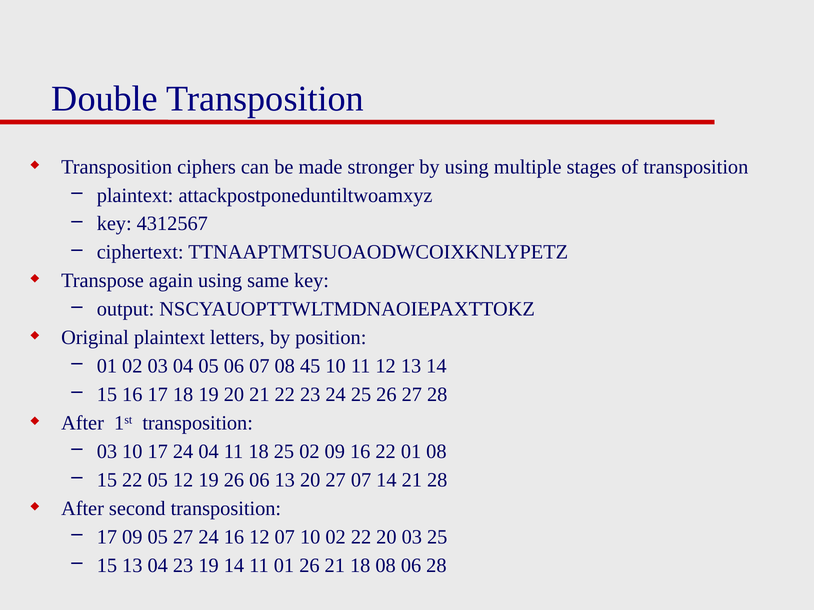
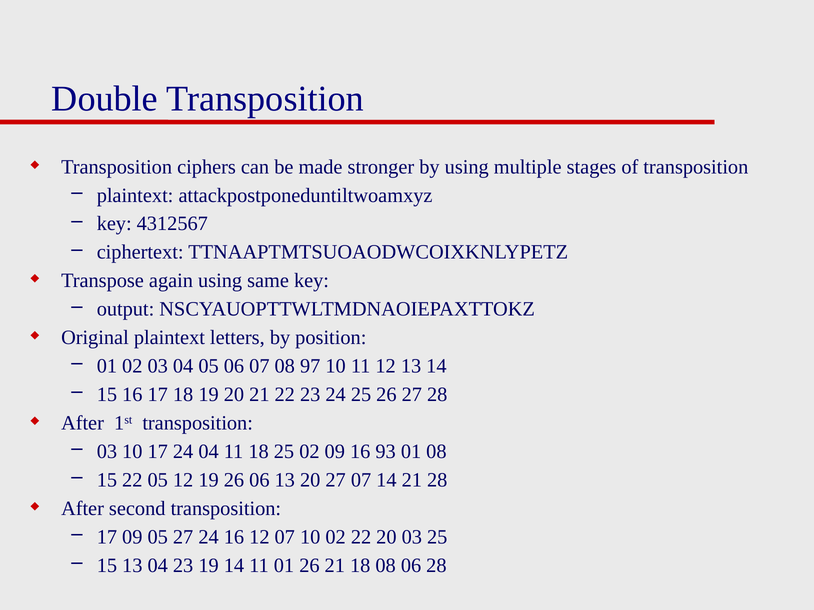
45: 45 -> 97
16 22: 22 -> 93
